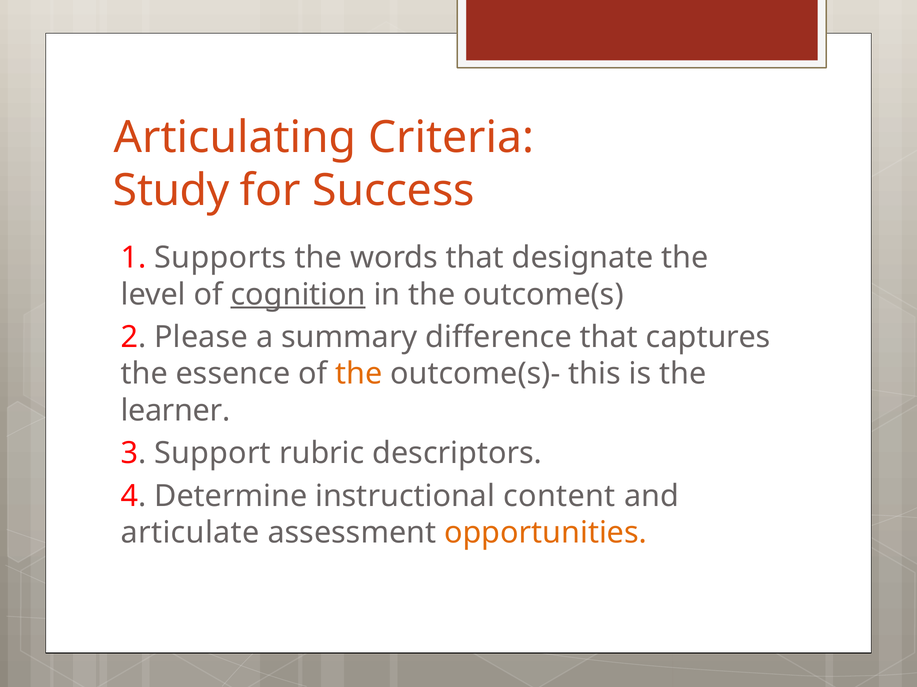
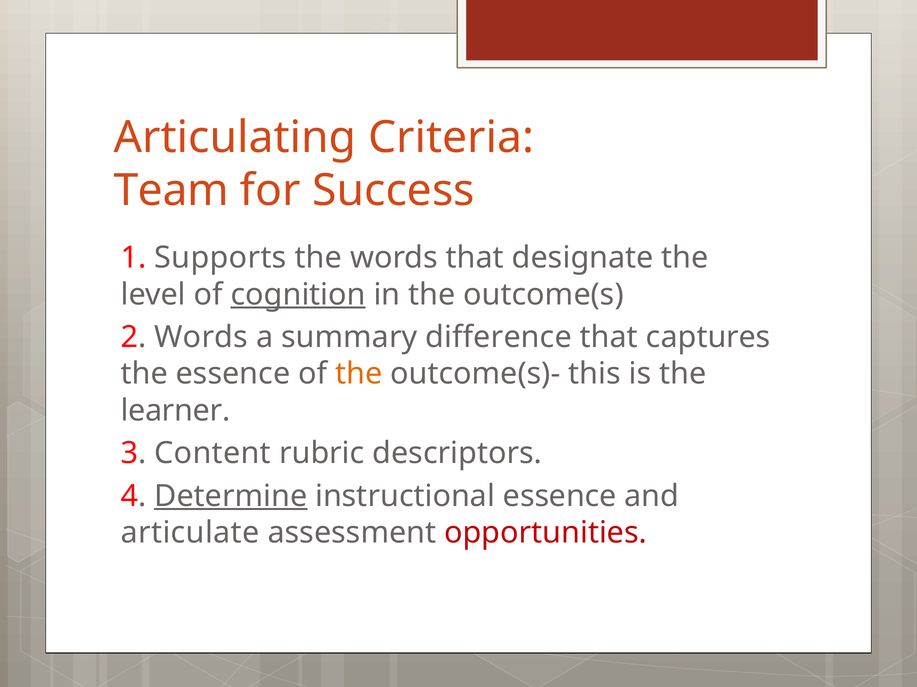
Study: Study -> Team
2 Please: Please -> Words
Support: Support -> Content
Determine underline: none -> present
instructional content: content -> essence
opportunities colour: orange -> red
